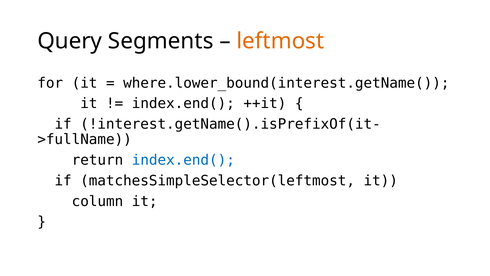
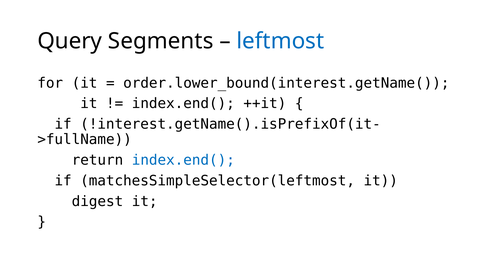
leftmost colour: orange -> blue
where.lower_bound(interest.getName(: where.lower_bound(interest.getName( -> order.lower_bound(interest.getName(
column: column -> digest
